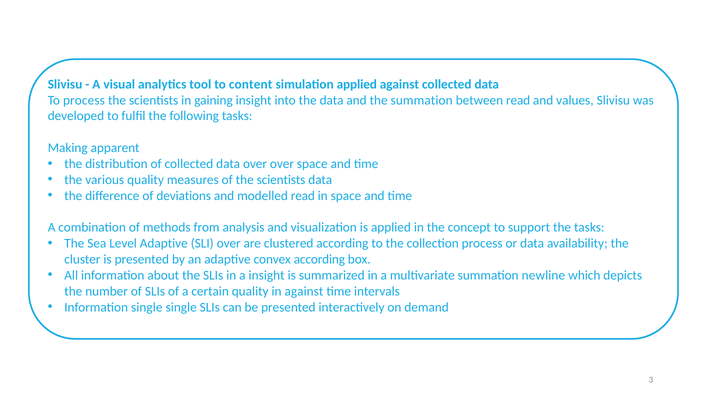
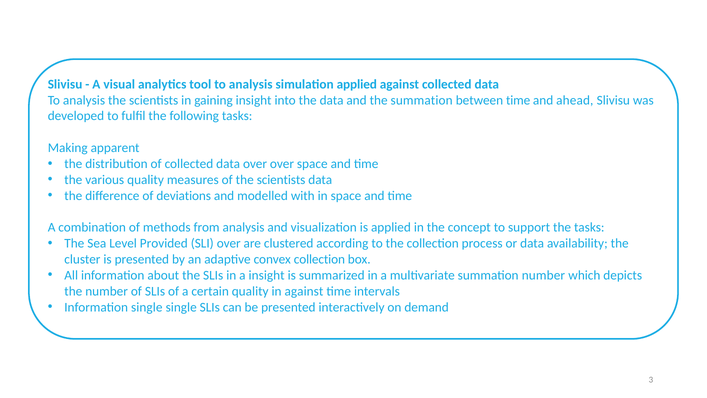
tool to content: content -> analysis
process at (84, 100): process -> analysis
between read: read -> time
values: values -> ahead
modelled read: read -> with
Level Adaptive: Adaptive -> Provided
convex according: according -> collection
summation newline: newline -> number
